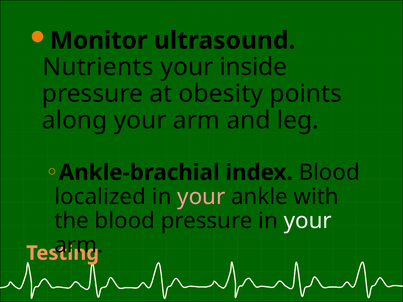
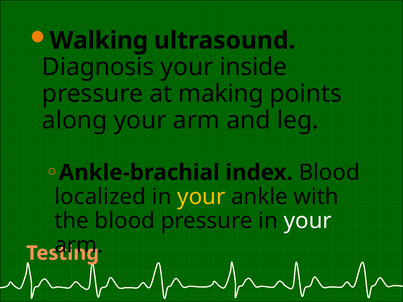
Monitor: Monitor -> Walking
Nutrients: Nutrients -> Diagnosis
obesity: obesity -> making
your at (201, 197) colour: pink -> yellow
